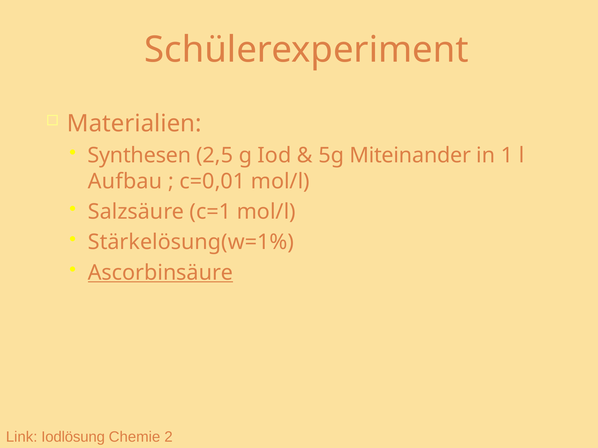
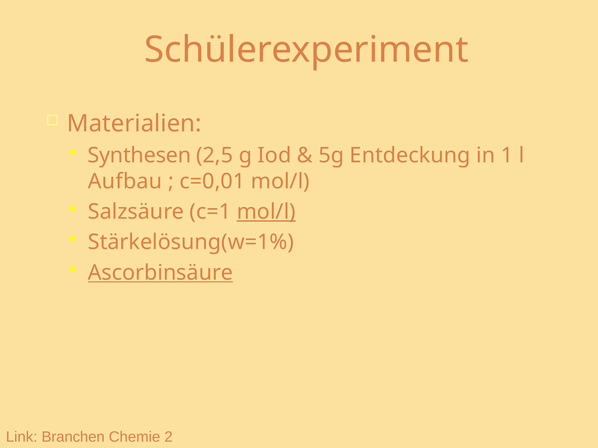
Miteinander: Miteinander -> Entdeckung
mol/l at (266, 212) underline: none -> present
Iodlösung: Iodlösung -> Branchen
